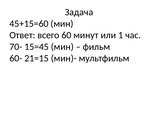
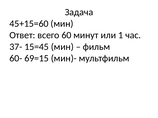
70-: 70- -> 37-
21=15: 21=15 -> 69=15
